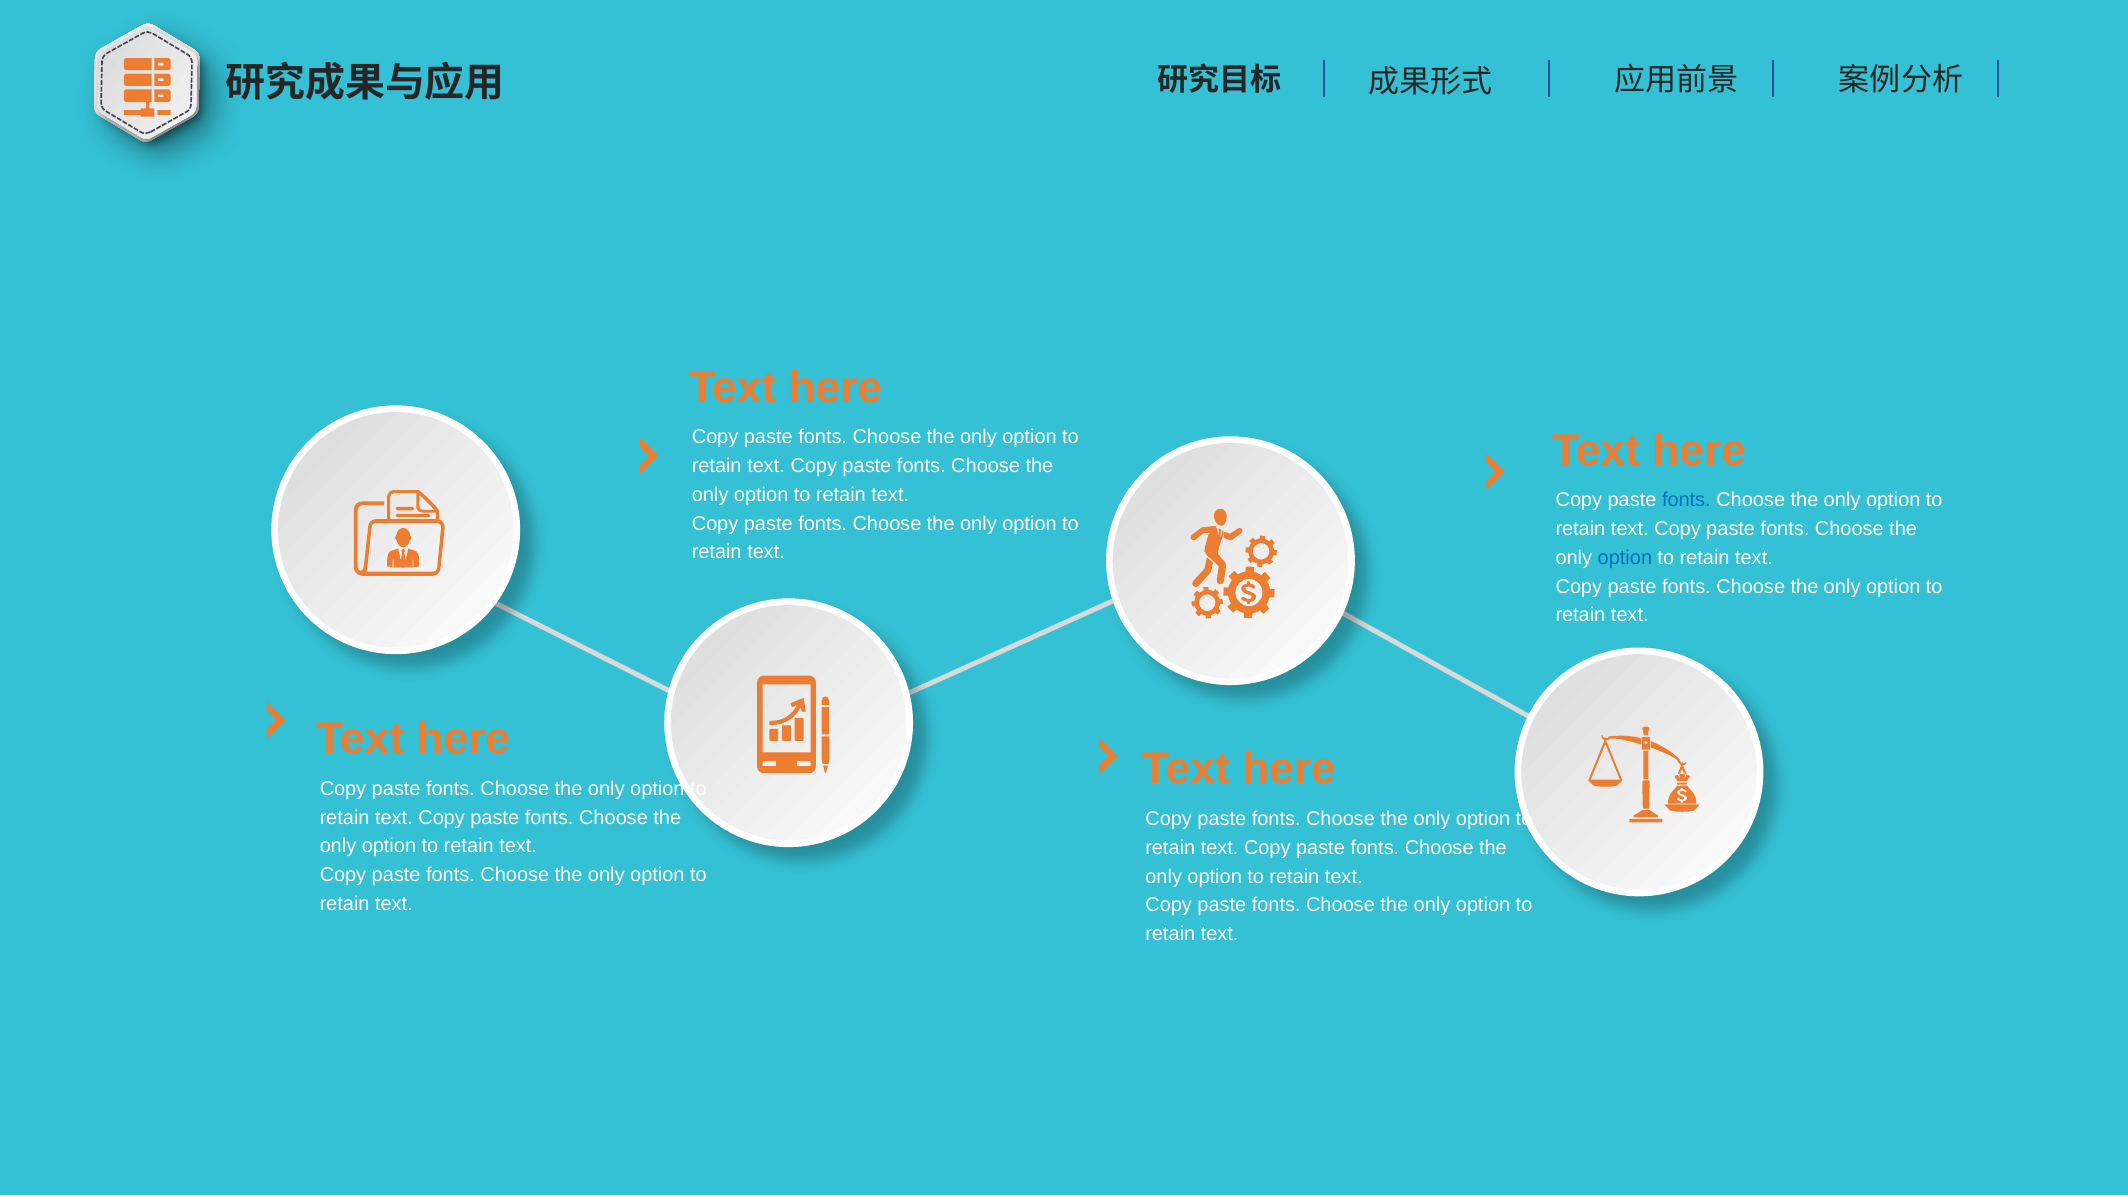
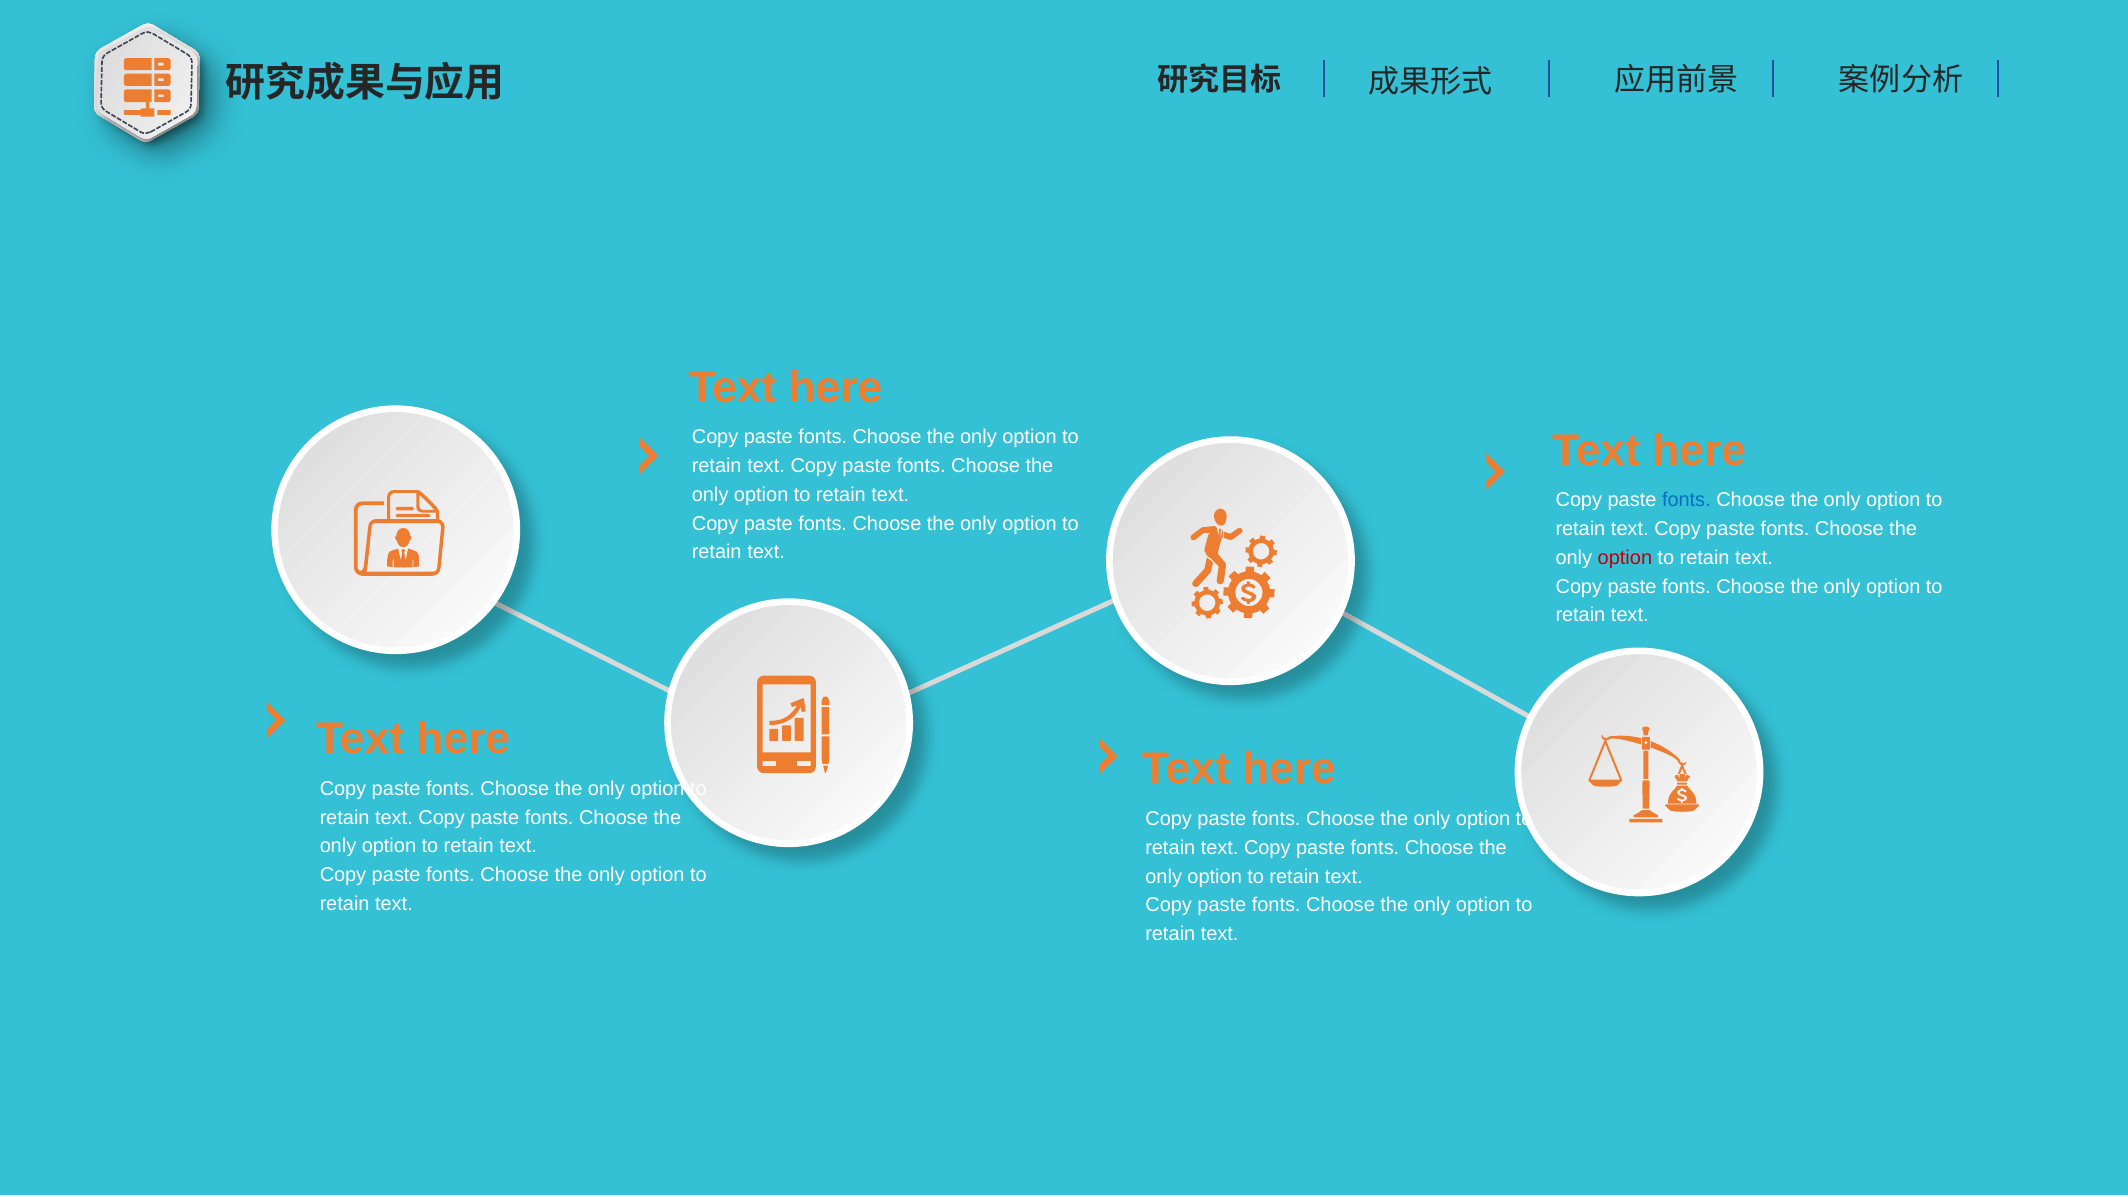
option at (1625, 558) colour: blue -> red
